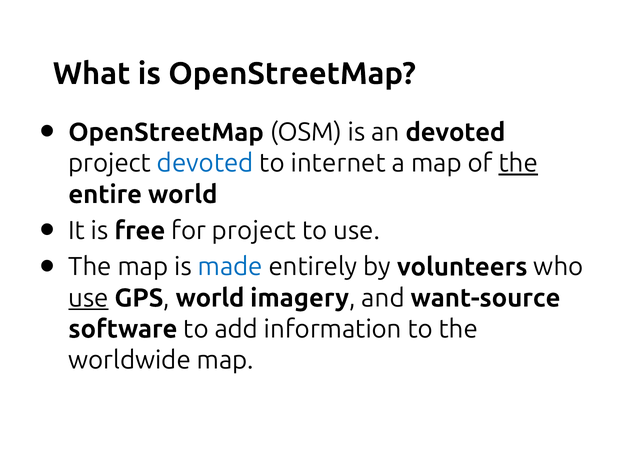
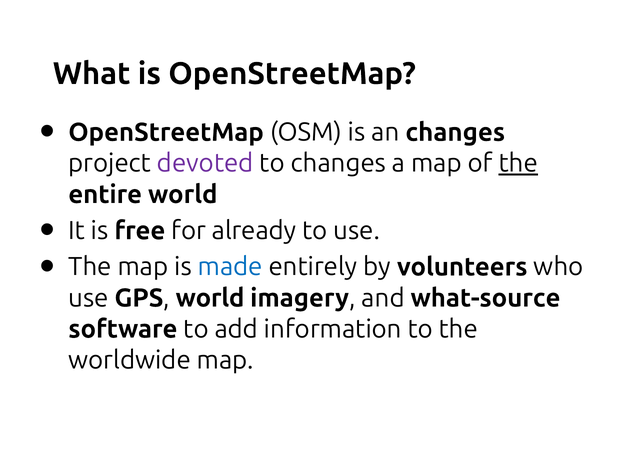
an devoted: devoted -> changes
devoted at (205, 163) colour: blue -> purple
to internet: internet -> changes
for project: project -> already
use at (88, 298) underline: present -> none
want-source: want-source -> what-source
